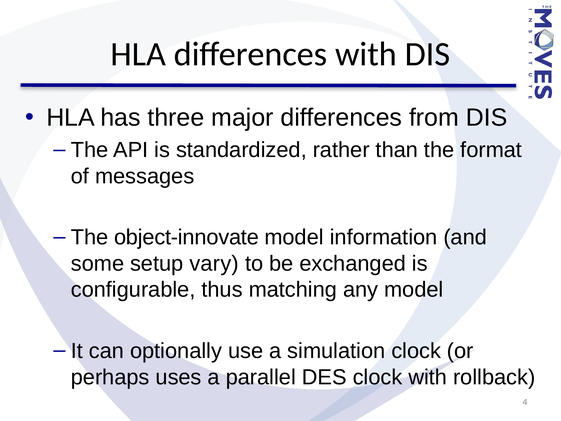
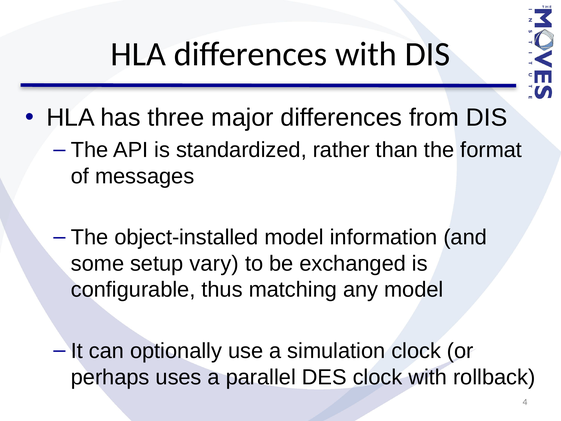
object-innovate: object-innovate -> object-installed
